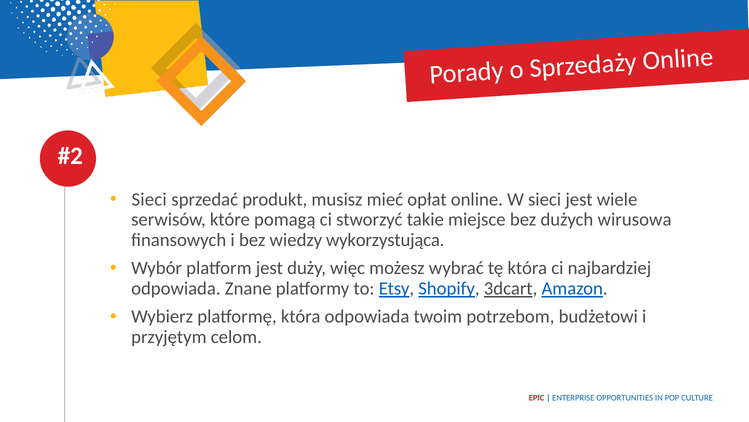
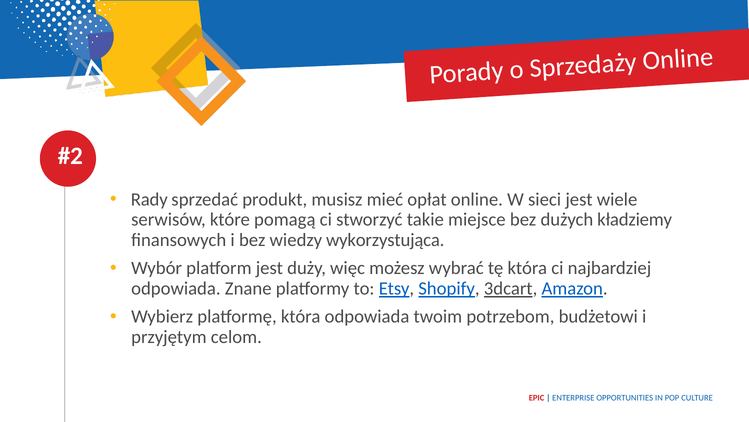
Sieci at (149, 199): Sieci -> Rady
wirusowa: wirusowa -> kładziemy
